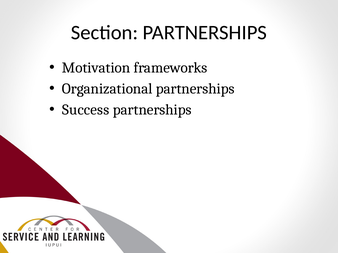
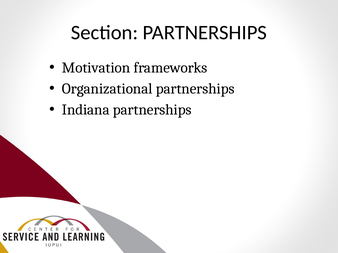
Success: Success -> Indiana
